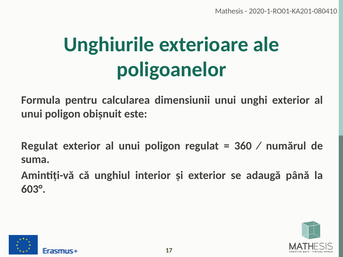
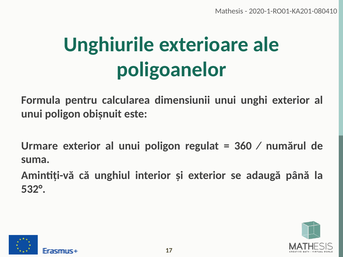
Regulat at (40, 146): Regulat -> Urmare
603°: 603° -> 532°
